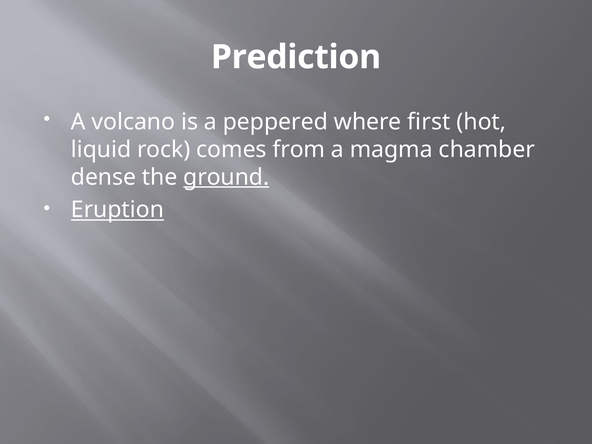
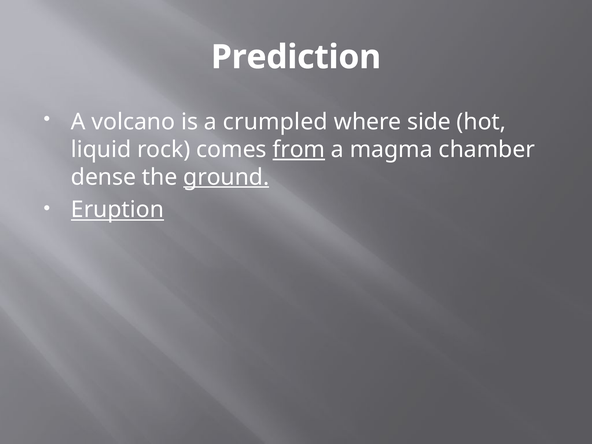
peppered: peppered -> crumpled
first: first -> side
from underline: none -> present
